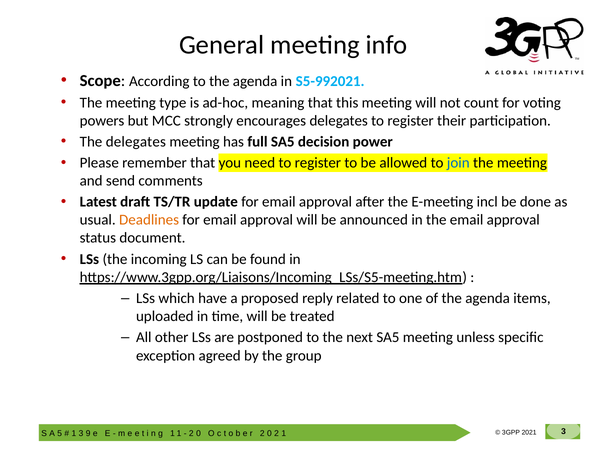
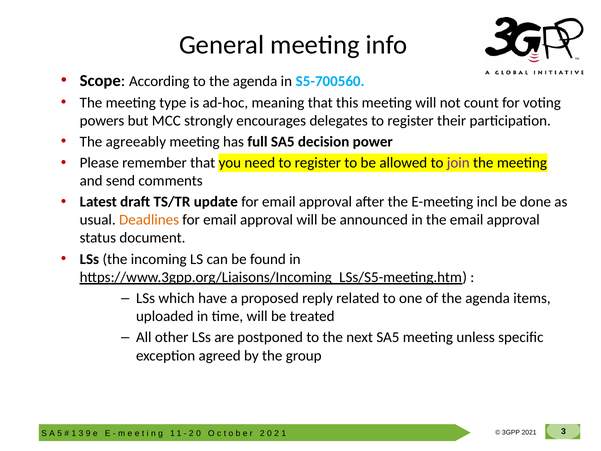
S5-992021: S5-992021 -> S5-700560
The delegates: delegates -> agreeably
join colour: blue -> purple
